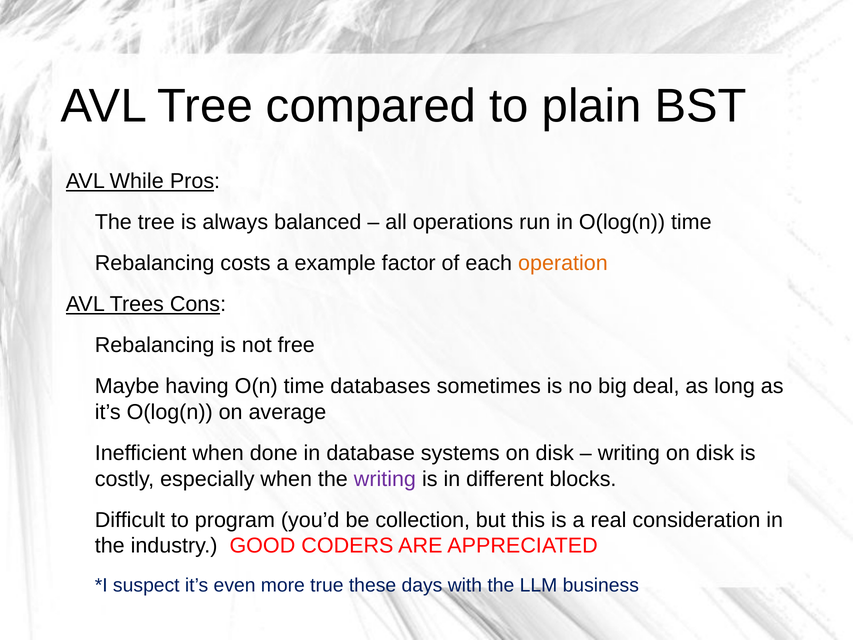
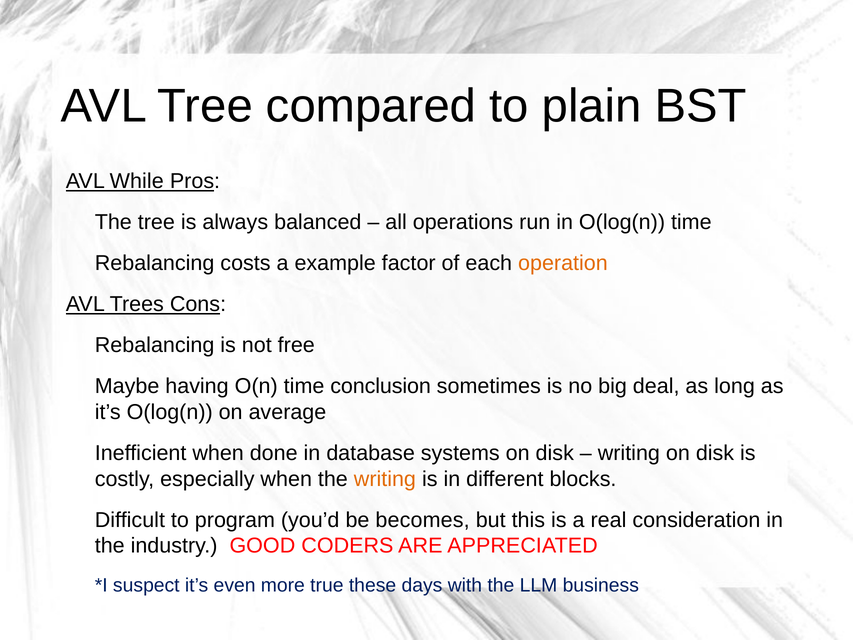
databases: databases -> conclusion
writing at (385, 479) colour: purple -> orange
collection: collection -> becomes
